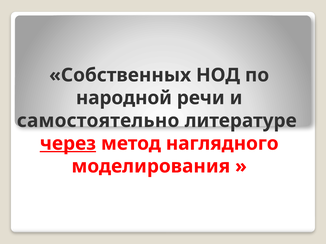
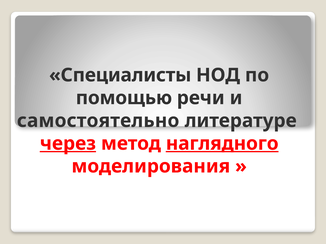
Собственных: Собственных -> Специалисты
народной: народной -> помощью
наглядного underline: none -> present
